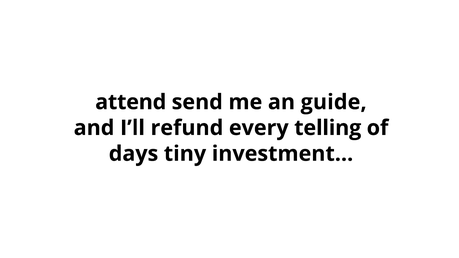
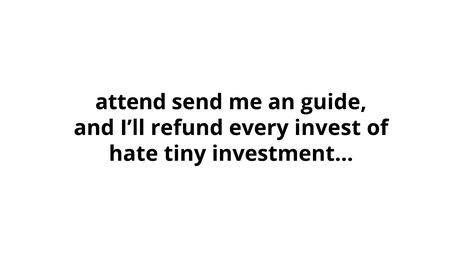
telling: telling -> invest
days: days -> hate
